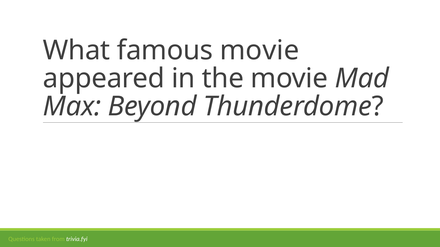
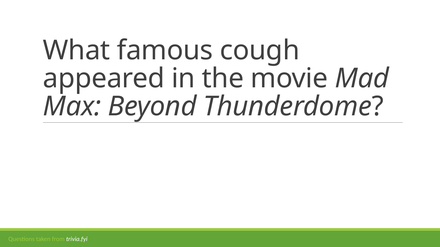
famous movie: movie -> cough
